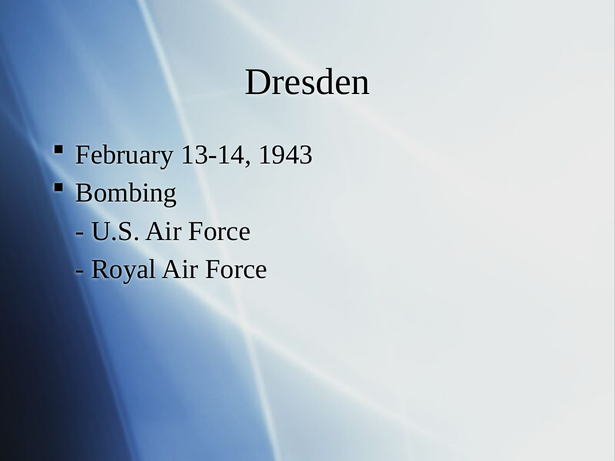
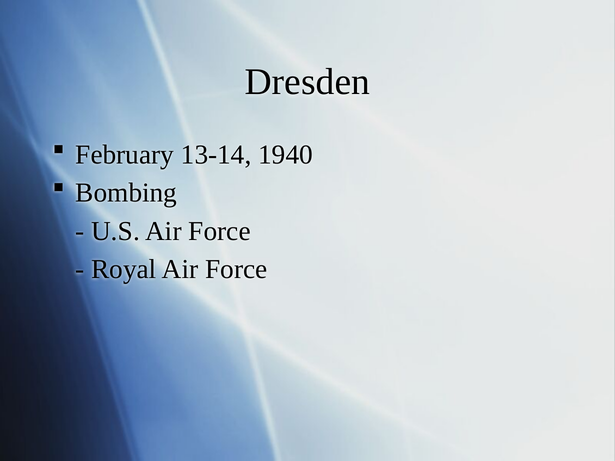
1943: 1943 -> 1940
